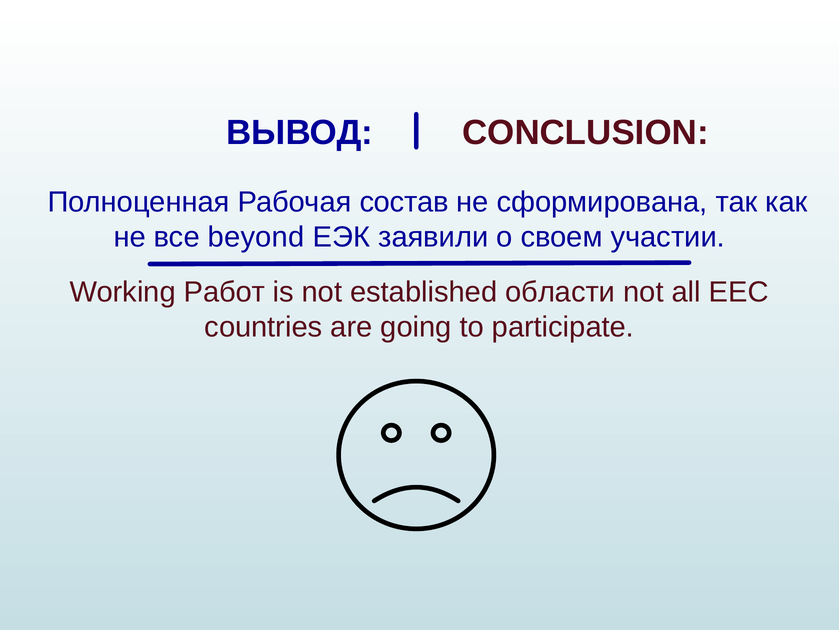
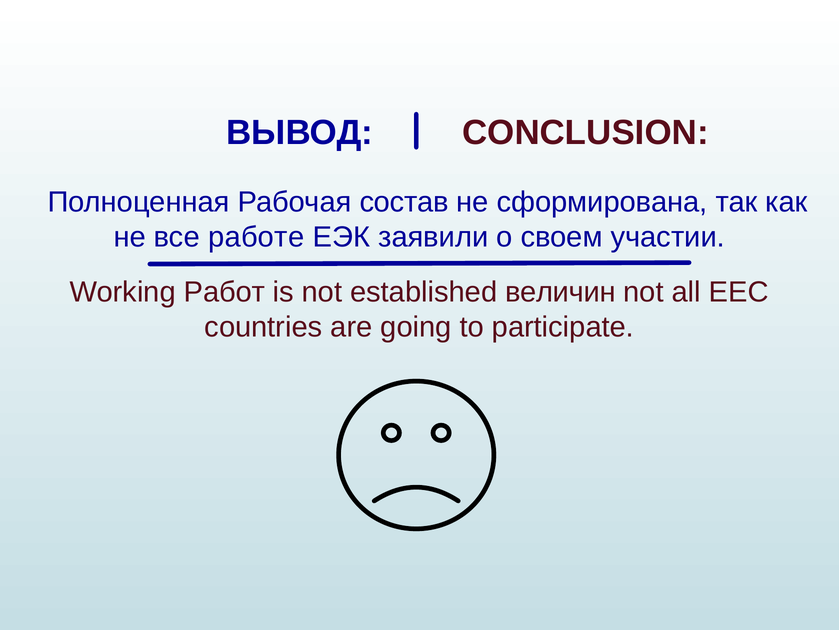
beyond: beyond -> работе
области: области -> величин
